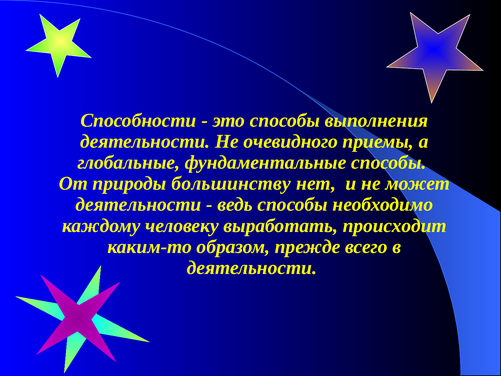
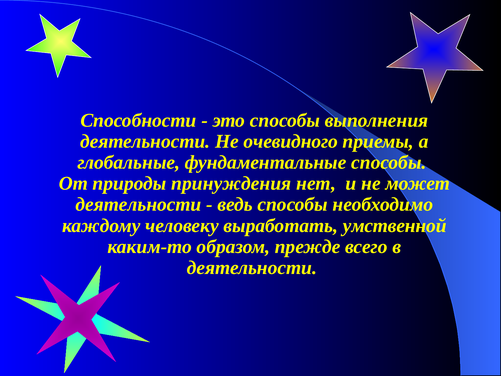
большинству: большинству -> принуждения
происходит: происходит -> умственной
